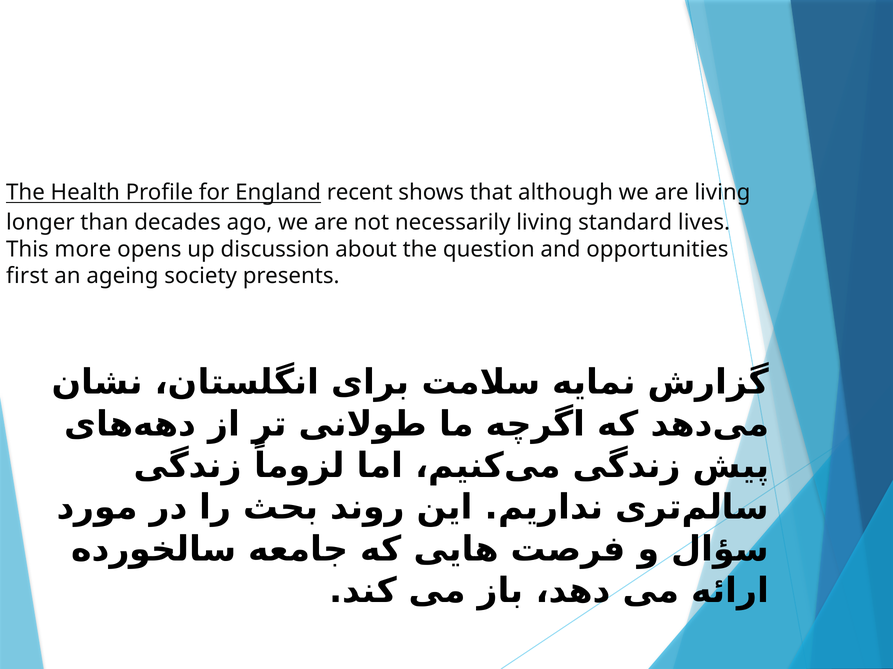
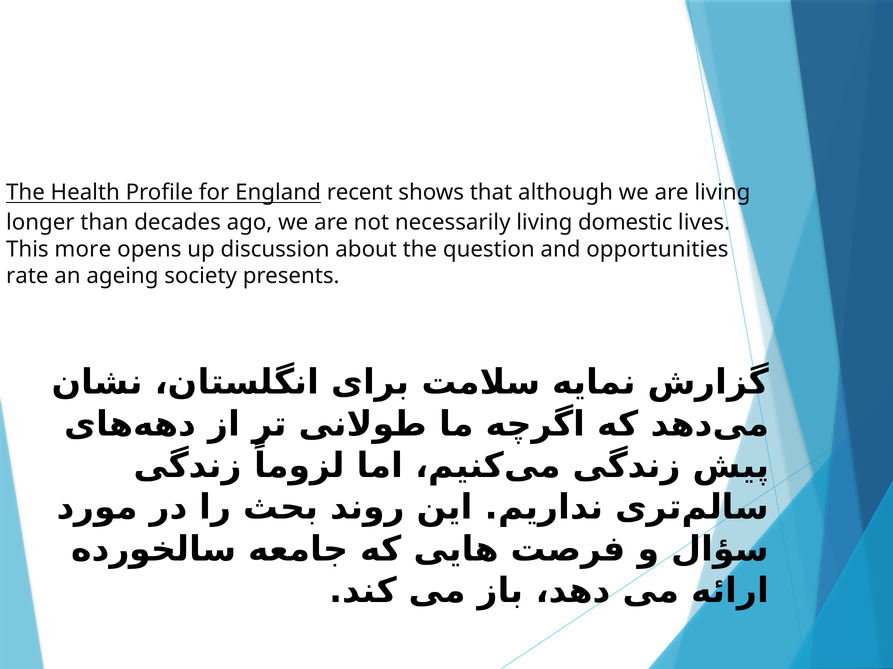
standard: standard -> domestic
first: first -> rate
